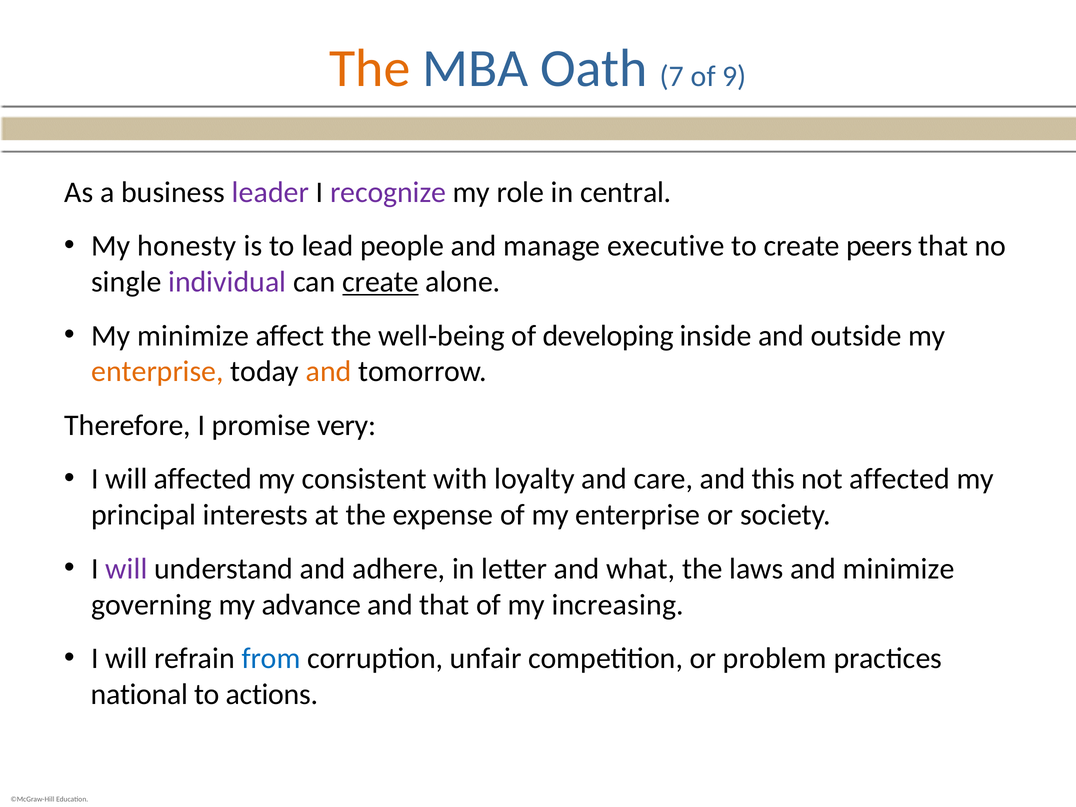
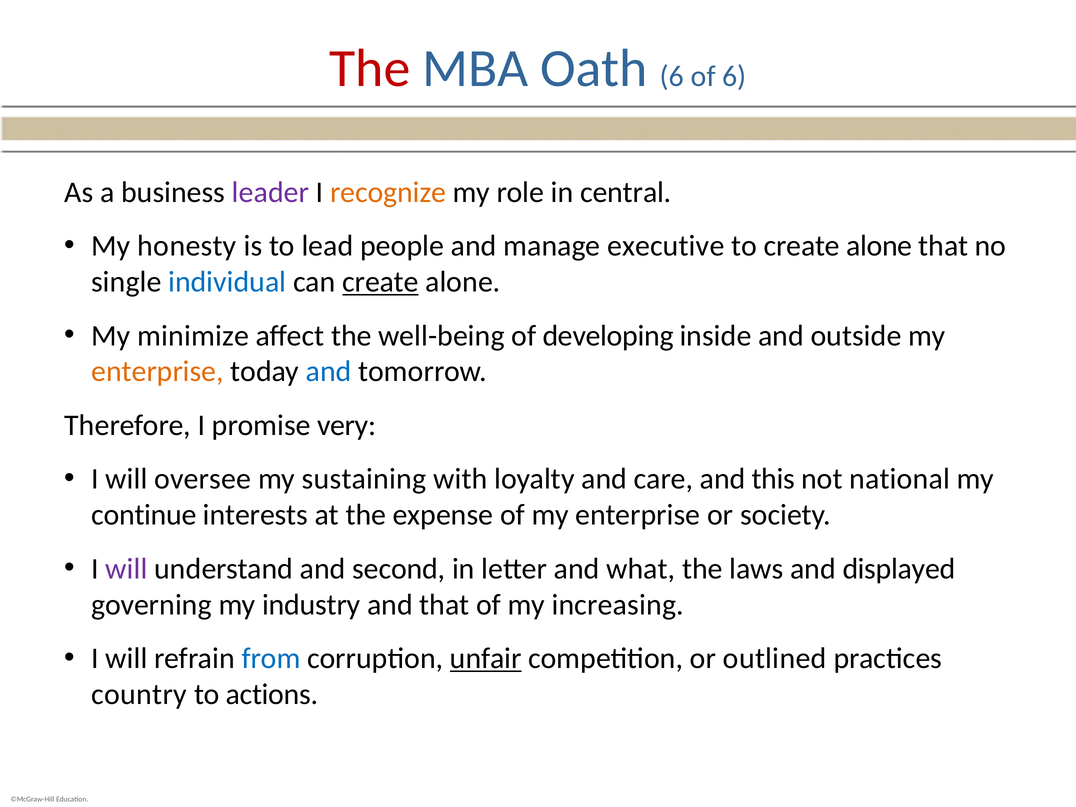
The at (370, 68) colour: orange -> red
Oath 7: 7 -> 6
of 9: 9 -> 6
recognize colour: purple -> orange
to create peers: peers -> alone
individual colour: purple -> blue
and at (329, 372) colour: orange -> blue
will affected: affected -> oversee
consistent: consistent -> sustaining
not affected: affected -> national
principal: principal -> continue
adhere: adhere -> second
and minimize: minimize -> displayed
advance: advance -> industry
unfair underline: none -> present
problem: problem -> outlined
national: national -> country
